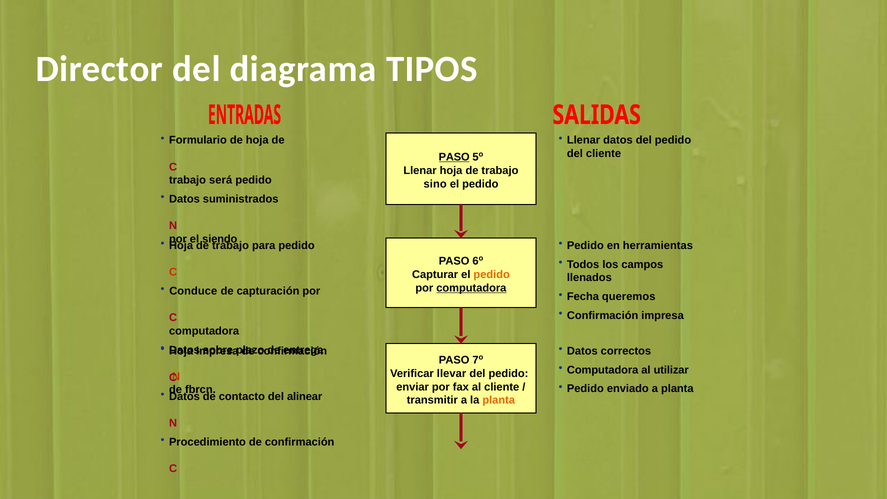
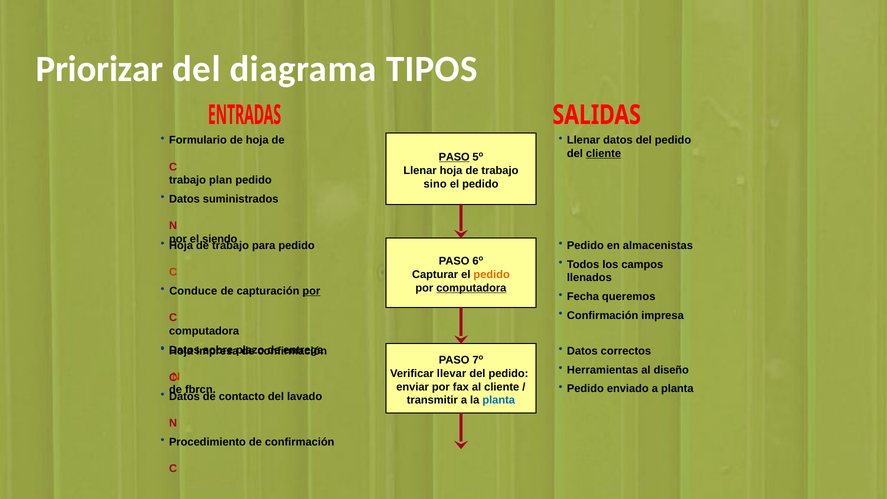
Director: Director -> Priorizar
cliente at (604, 154) underline: none -> present
será: será -> plan
herramientas: herramientas -> almacenistas
por at (311, 291) underline: none -> present
Computadora at (603, 370): Computadora -> Herramientas
utilizar: utilizar -> diseño
alinear: alinear -> lavado
planta at (499, 400) colour: orange -> blue
